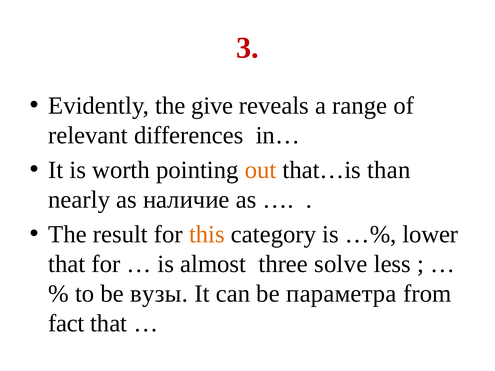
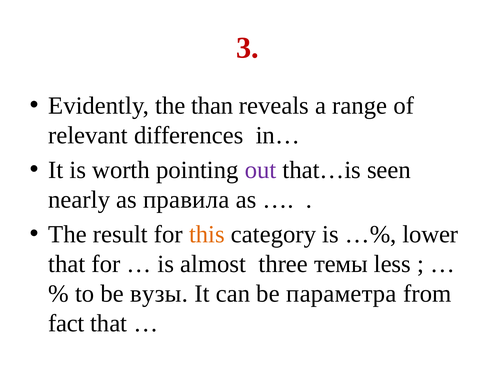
give: give -> than
out colour: orange -> purple
than: than -> seen
наличие: наличие -> правила
solve: solve -> темы
